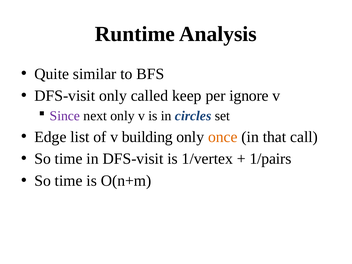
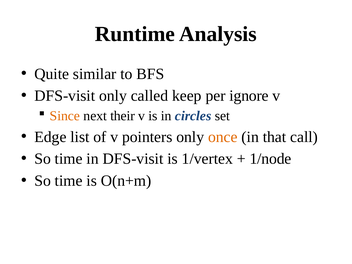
Since colour: purple -> orange
next only: only -> their
building: building -> pointers
1/pairs: 1/pairs -> 1/node
